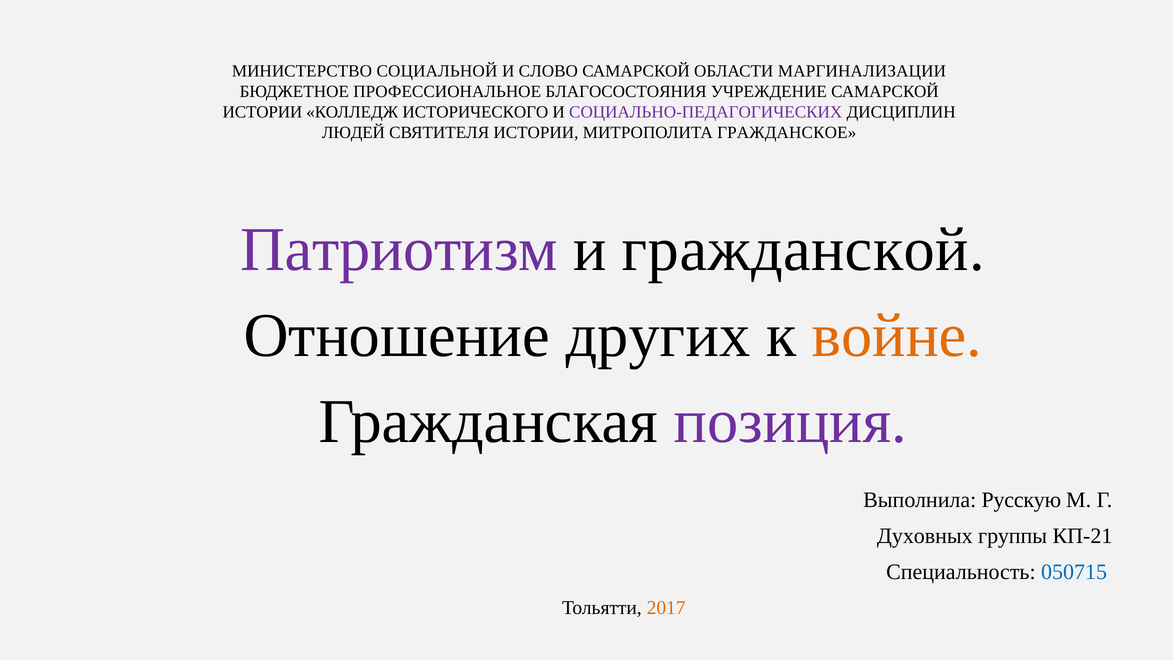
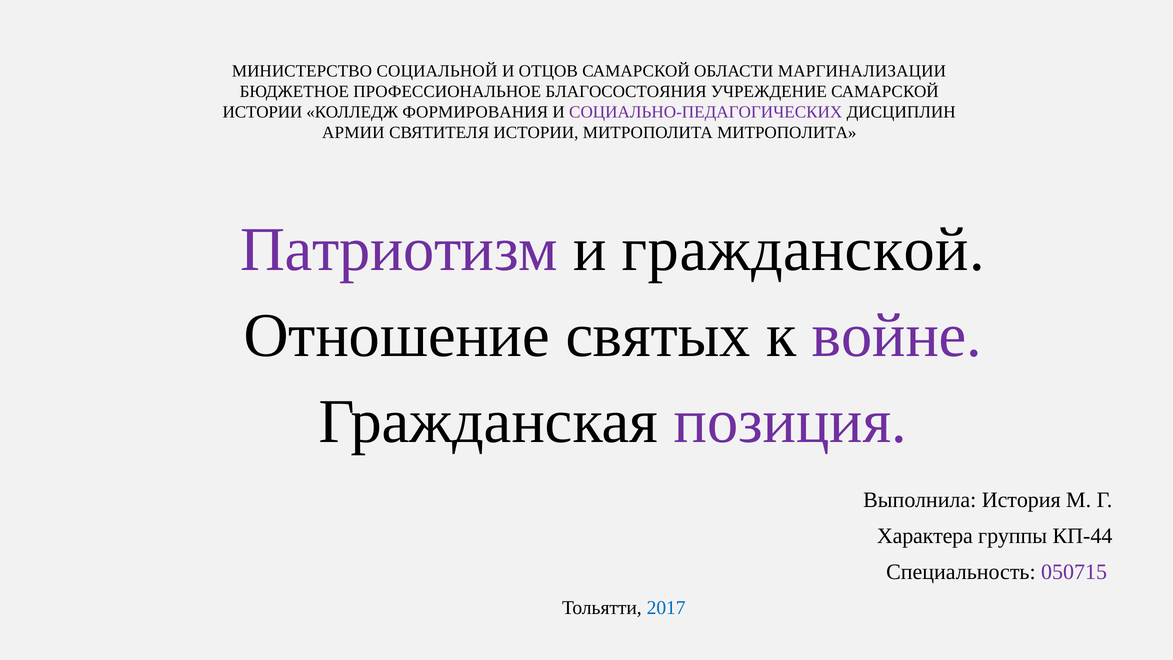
СЛОВО: СЛОВО -> ОТЦОВ
ИСТОРИЧЕСКОГО: ИСТОРИЧЕСКОГО -> ФОРМИРОВАНИЯ
ЛЮДЕЙ: ЛЮДЕЙ -> АРМИИ
МИТРОПОЛИТА ГРАЖДАНСКОЕ: ГРАЖДАНСКОЕ -> МИТРОПОЛИТА
других: других -> святых
войне colour: orange -> purple
Русскую: Русскую -> История
Духовных: Духовных -> Характера
КП-21: КП-21 -> КП-44
050715 colour: blue -> purple
2017 colour: orange -> blue
